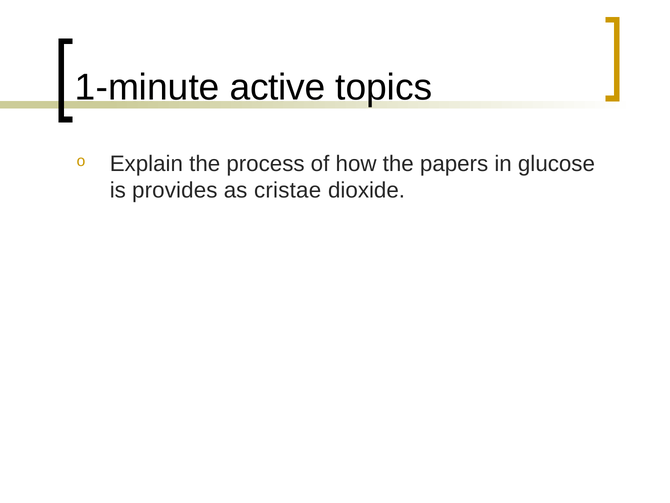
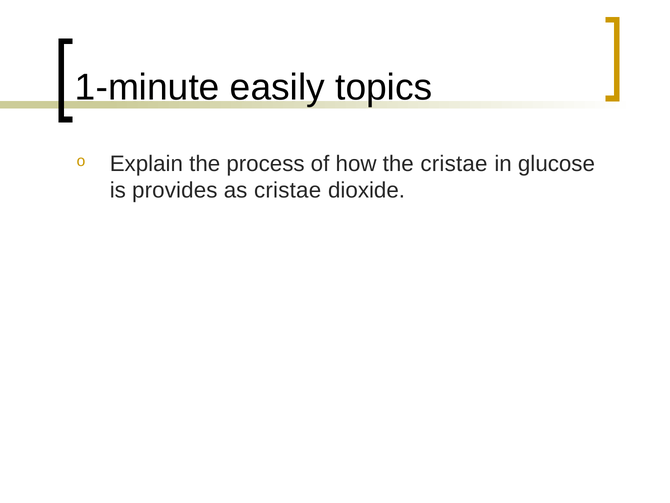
active: active -> easily
the papers: papers -> cristae
